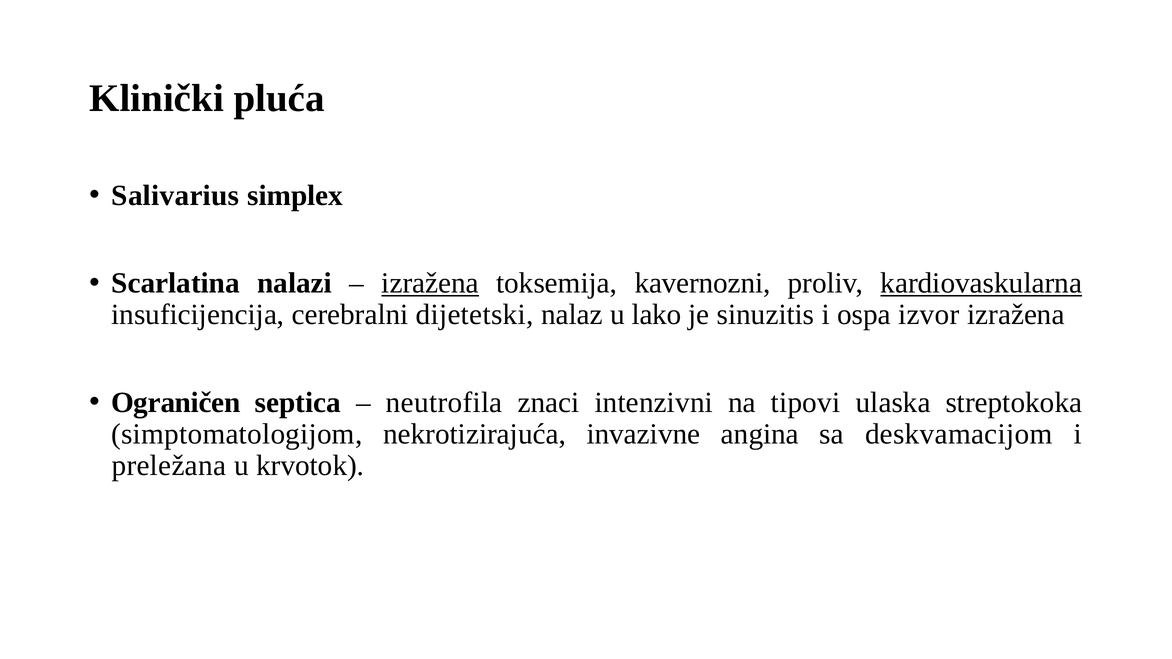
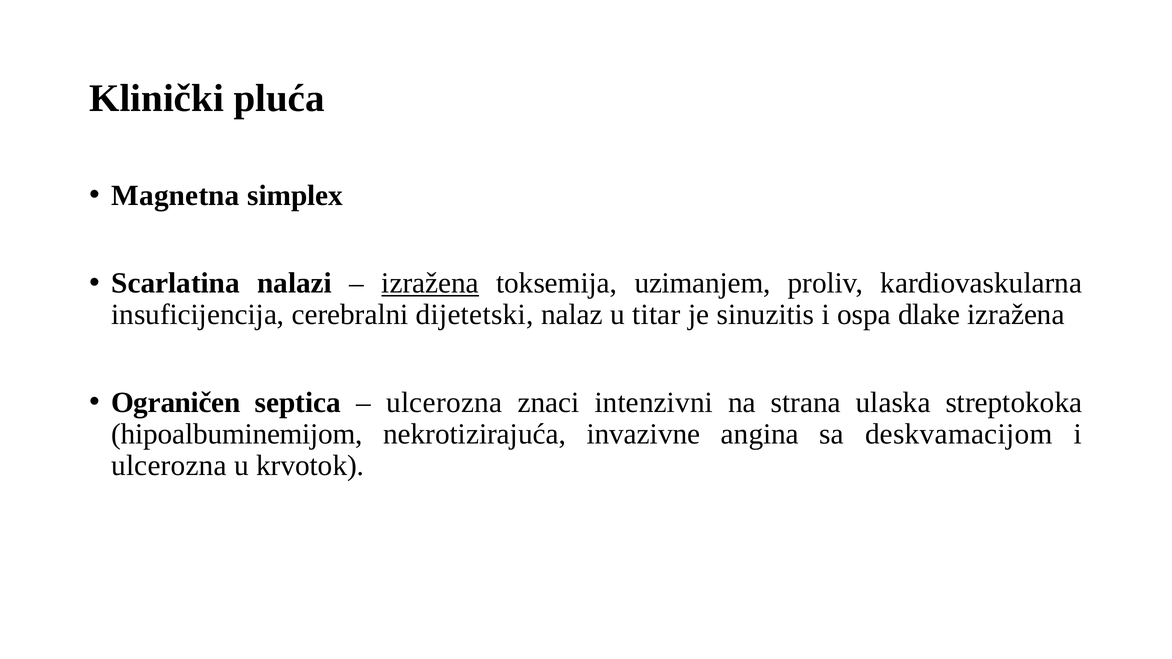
Salivarius: Salivarius -> Magnetna
kavernozni: kavernozni -> uzimanjem
kardiovaskularna underline: present -> none
lako: lako -> titar
izvor: izvor -> dlake
neutrofila at (444, 403): neutrofila -> ulcerozna
tipovi: tipovi -> strana
simptomatologijom: simptomatologijom -> hipoalbuminemijom
preležana at (169, 466): preležana -> ulcerozna
